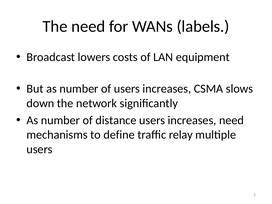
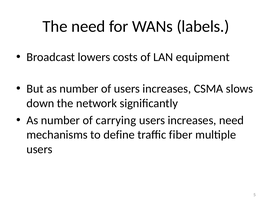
distance: distance -> carrying
relay: relay -> fiber
